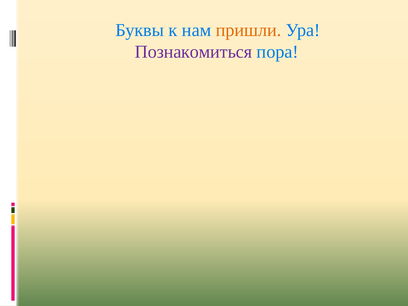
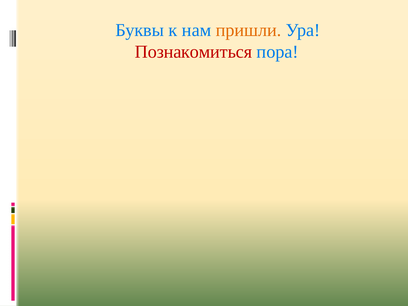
Познакомиться colour: purple -> red
